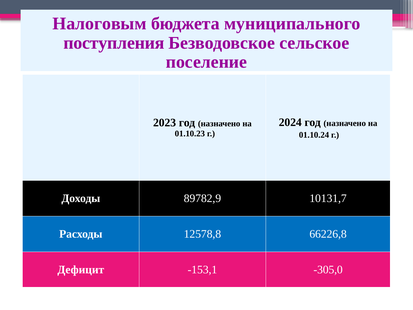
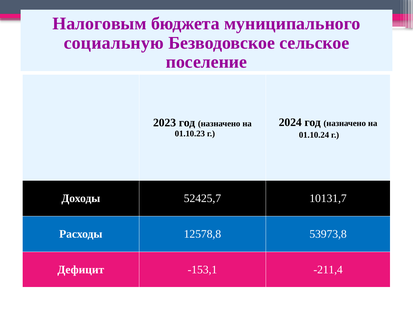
поступления: поступления -> социальную
89782,9: 89782,9 -> 52425,7
66226,8: 66226,8 -> 53973,8
-305,0: -305,0 -> -211,4
